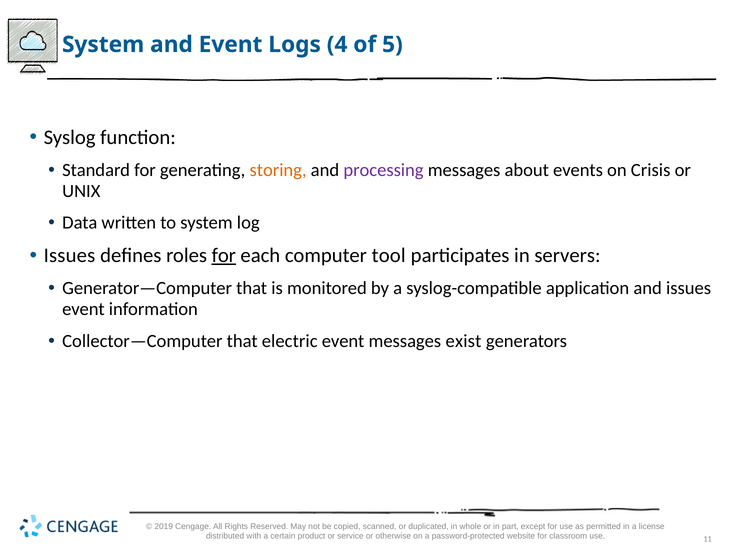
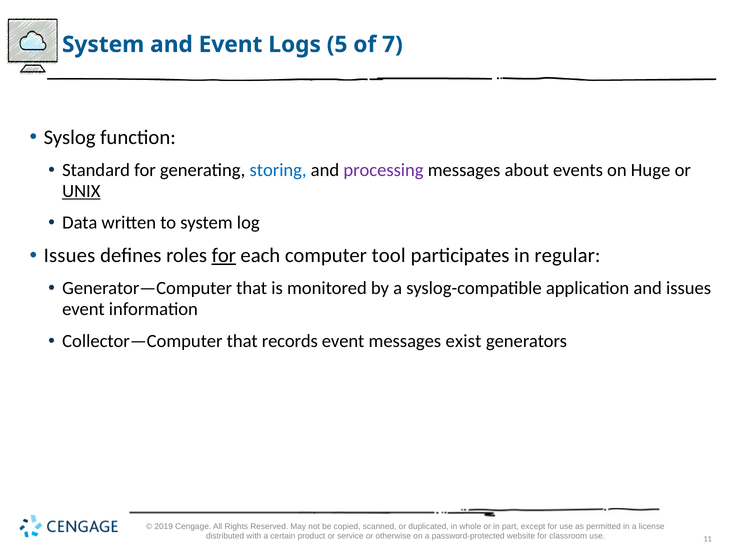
4: 4 -> 5
5: 5 -> 7
storing colour: orange -> blue
Crisis: Crisis -> Huge
UNIX underline: none -> present
servers: servers -> regular
electric: electric -> records
